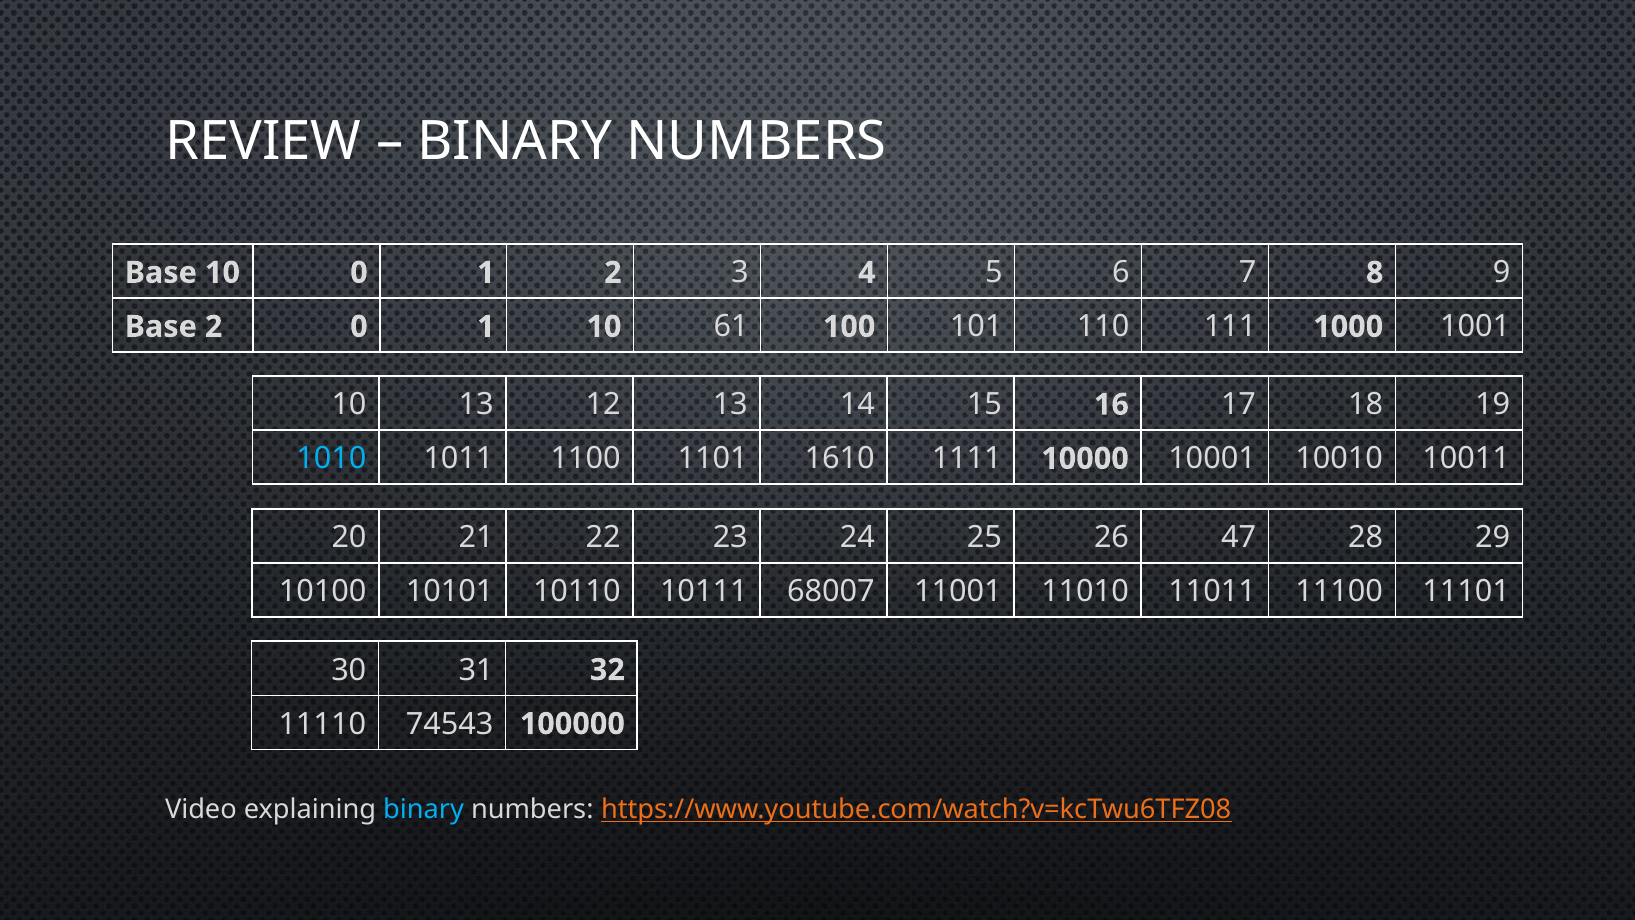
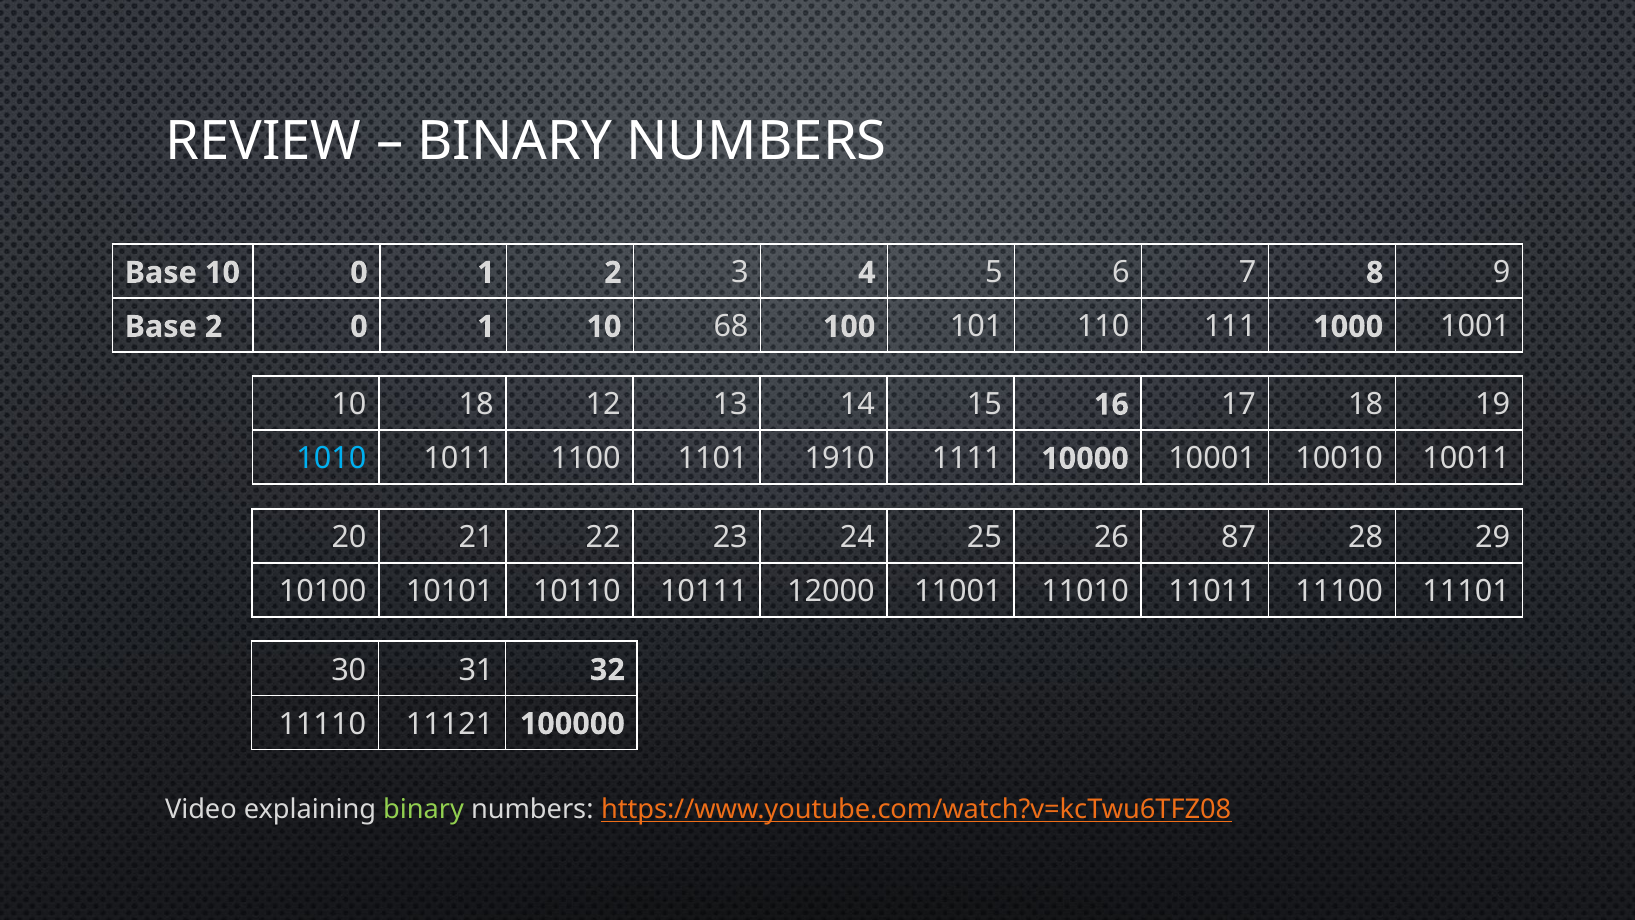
61: 61 -> 68
10 13: 13 -> 18
1610: 1610 -> 1910
47: 47 -> 87
68007: 68007 -> 12000
74543: 74543 -> 11121
binary at (424, 809) colour: light blue -> light green
